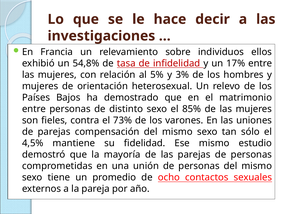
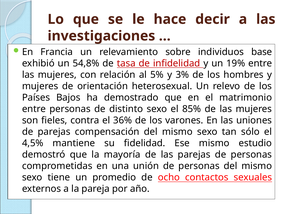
ellos: ellos -> base
17%: 17% -> 19%
73%: 73% -> 36%
